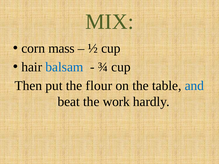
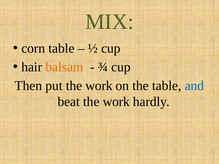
corn mass: mass -> table
balsam colour: blue -> orange
put the flour: flour -> work
